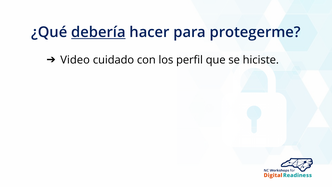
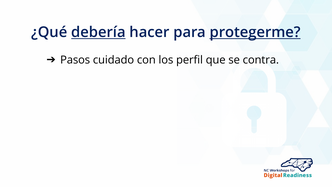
protegerme underline: none -> present
Video: Video -> Pasos
hiciste: hiciste -> contra
